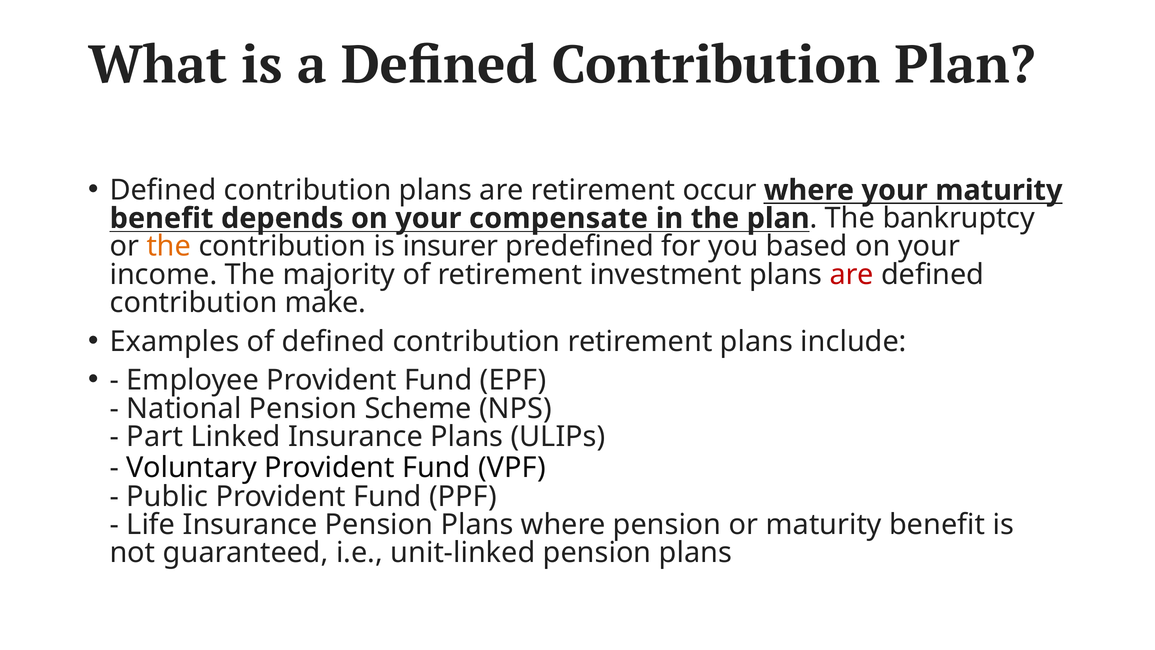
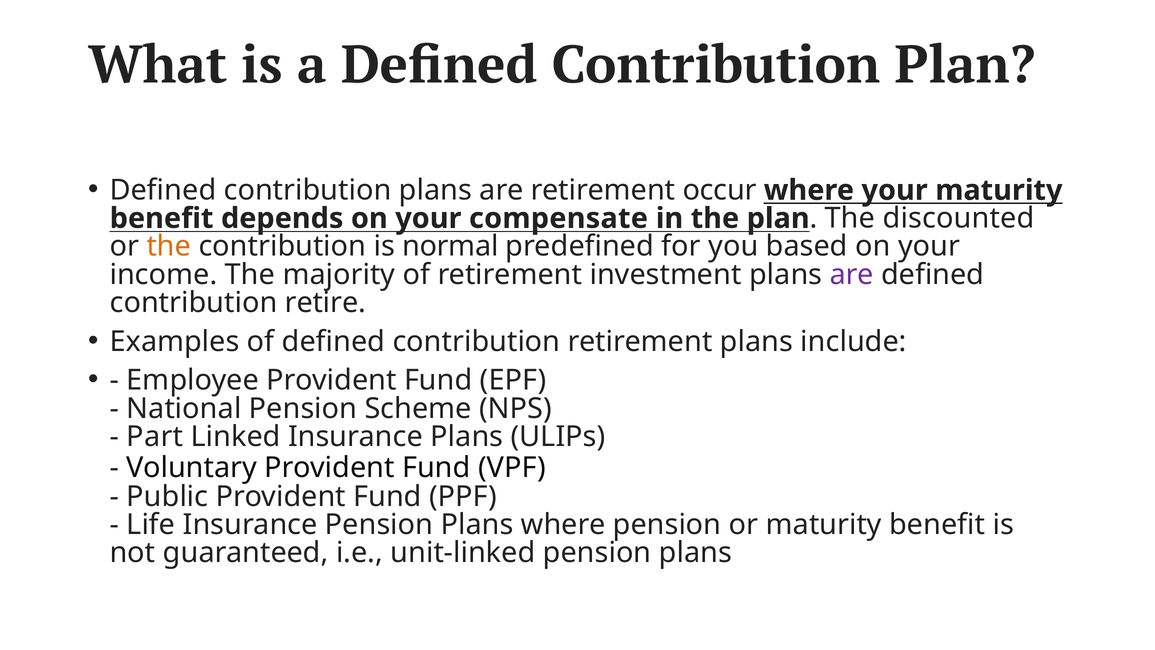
bankruptcy: bankruptcy -> discounted
insurer: insurer -> normal
are at (852, 274) colour: red -> purple
make: make -> retire
